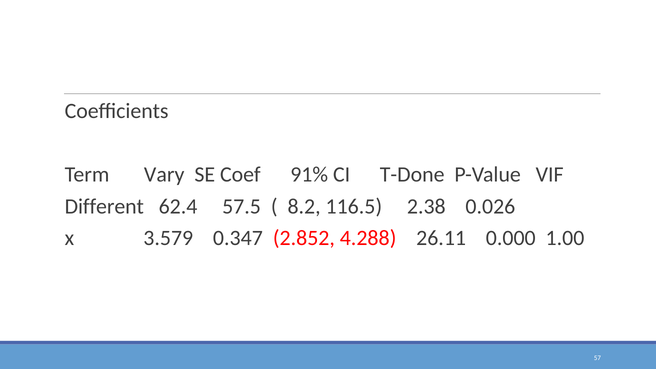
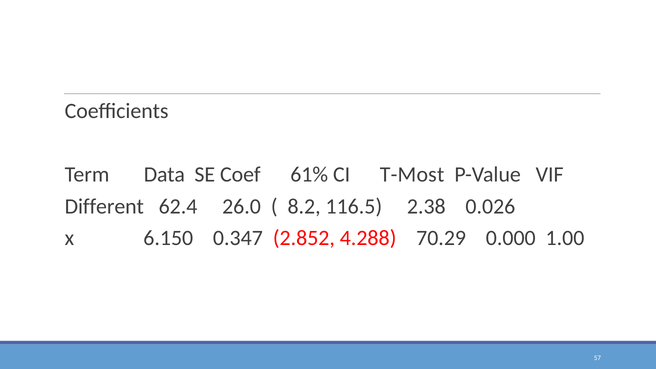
Vary: Vary -> Data
91%: 91% -> 61%
T-Done: T-Done -> T-Most
57.5: 57.5 -> 26.0
3.579: 3.579 -> 6.150
26.11: 26.11 -> 70.29
